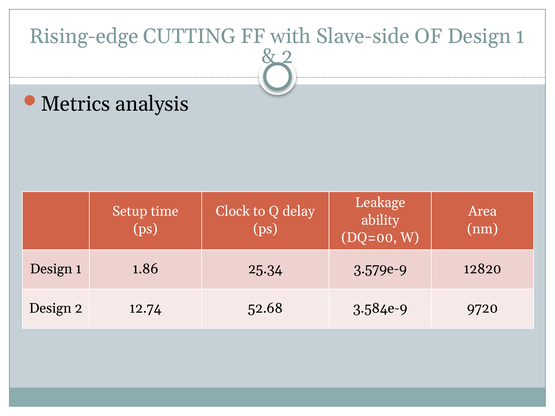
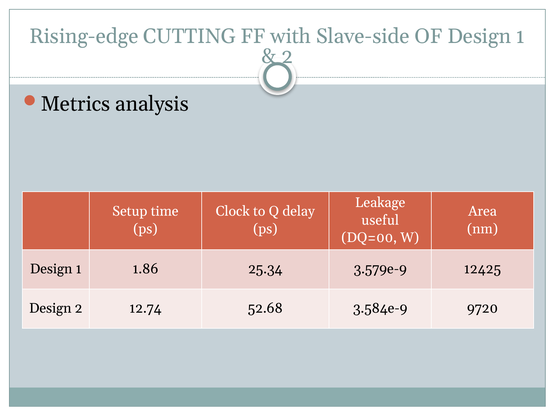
ability: ability -> useful
12820: 12820 -> 12425
